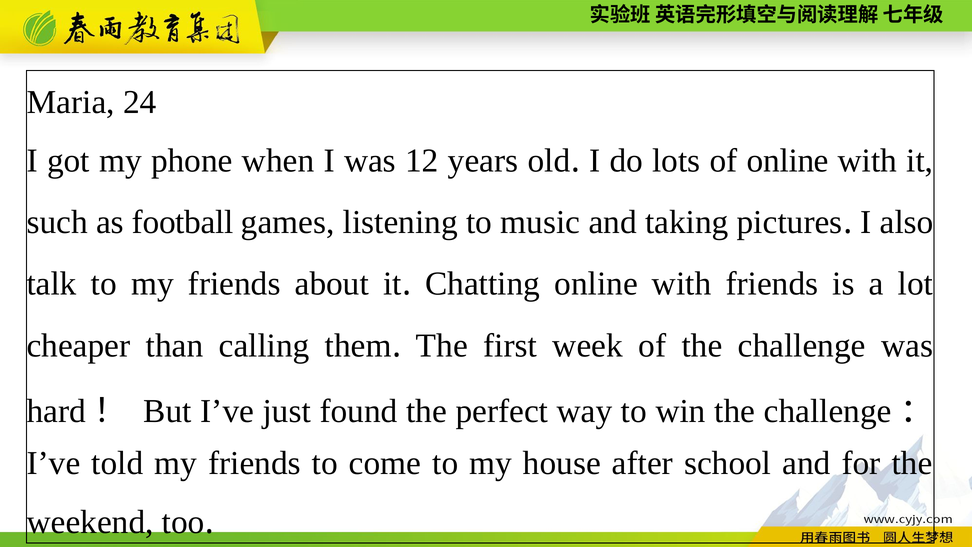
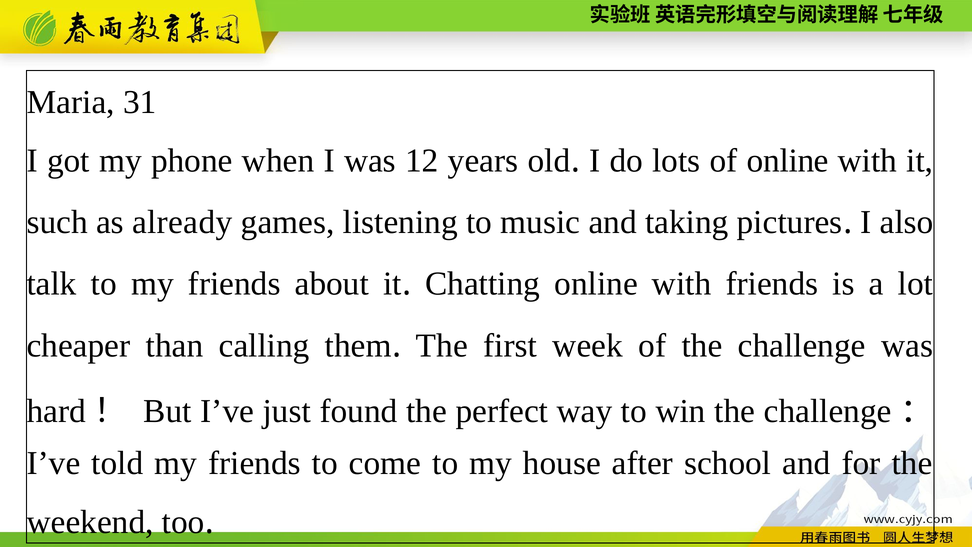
24: 24 -> 31
football: football -> already
